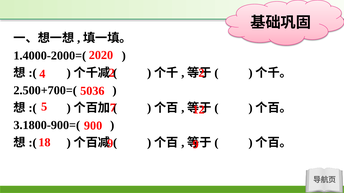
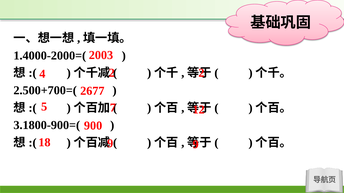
2020: 2020 -> 2003
5036: 5036 -> 2677
